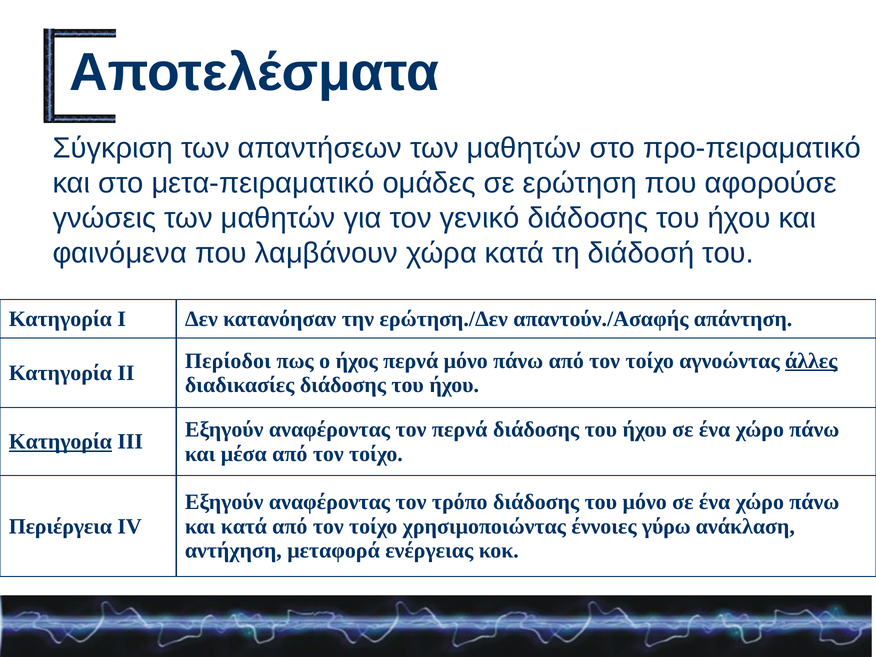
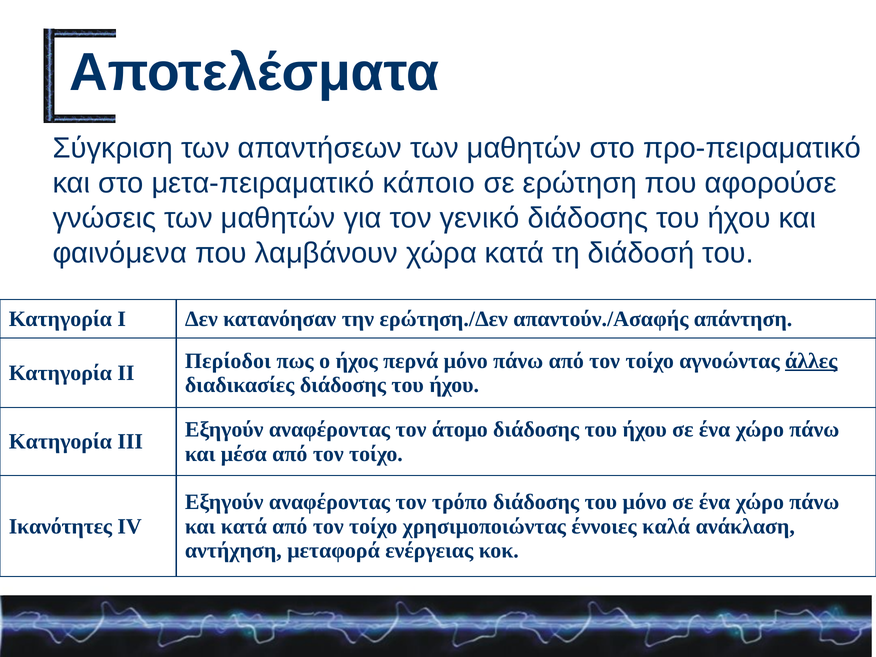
ομάδες: ομάδες -> κάποιο
τον περνά: περνά -> άτομο
Κατηγορία at (60, 442) underline: present -> none
Περιέργεια: Περιέργεια -> Ικανότητες
γύρω: γύρω -> καλά
